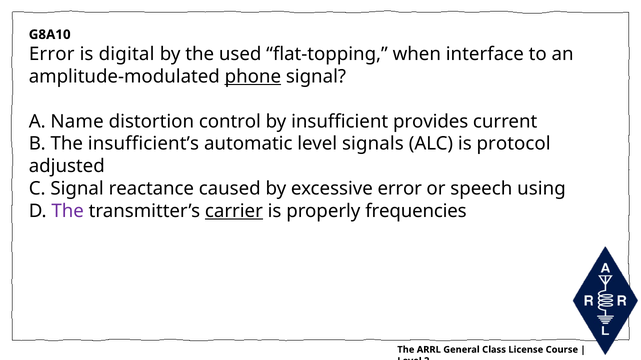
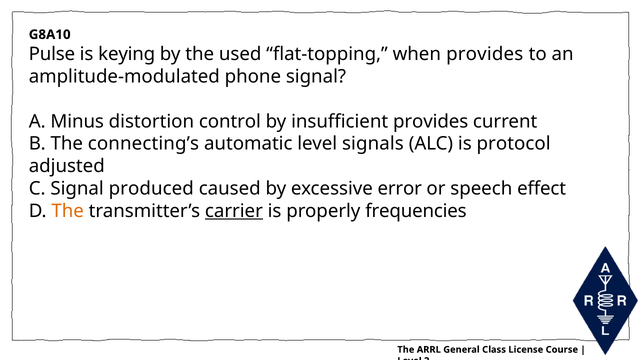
Error at (52, 54): Error -> Pulse
digital: digital -> keying
when interface: interface -> provides
phone underline: present -> none
Name: Name -> Minus
insufficient’s: insufficient’s -> connecting’s
reactance: reactance -> produced
using: using -> effect
The at (68, 211) colour: purple -> orange
